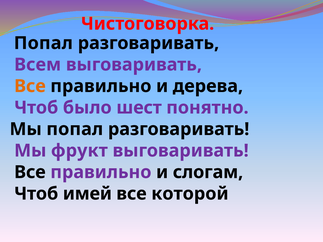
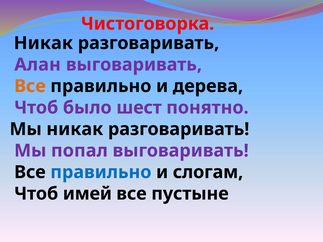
Попал at (43, 43): Попал -> Никак
Всем: Всем -> Алан
Мы попал: попал -> никак
фрукт: фрукт -> попал
правильно at (101, 172) colour: purple -> blue
которой: которой -> пустыне
